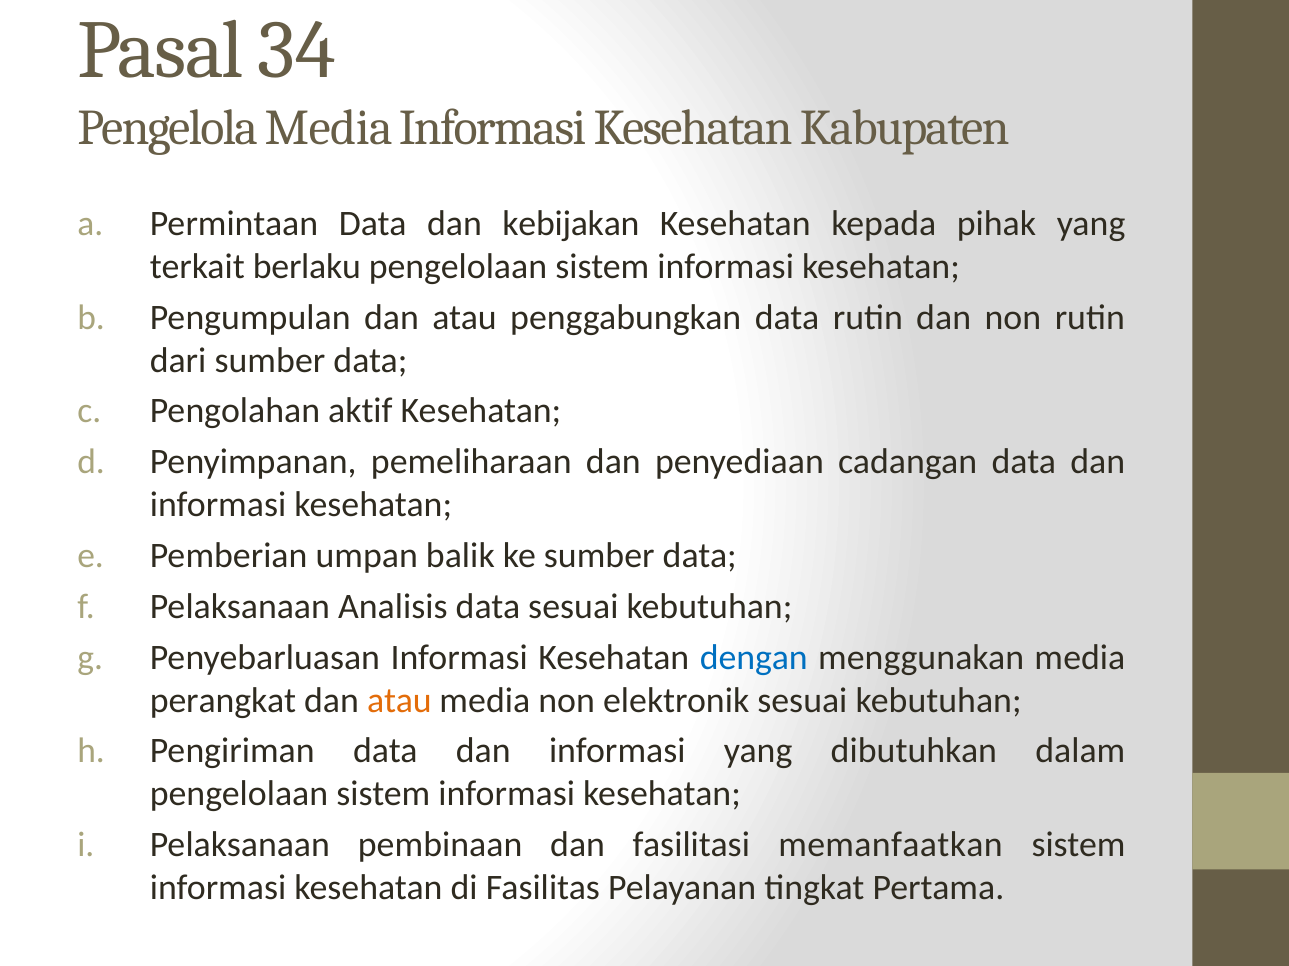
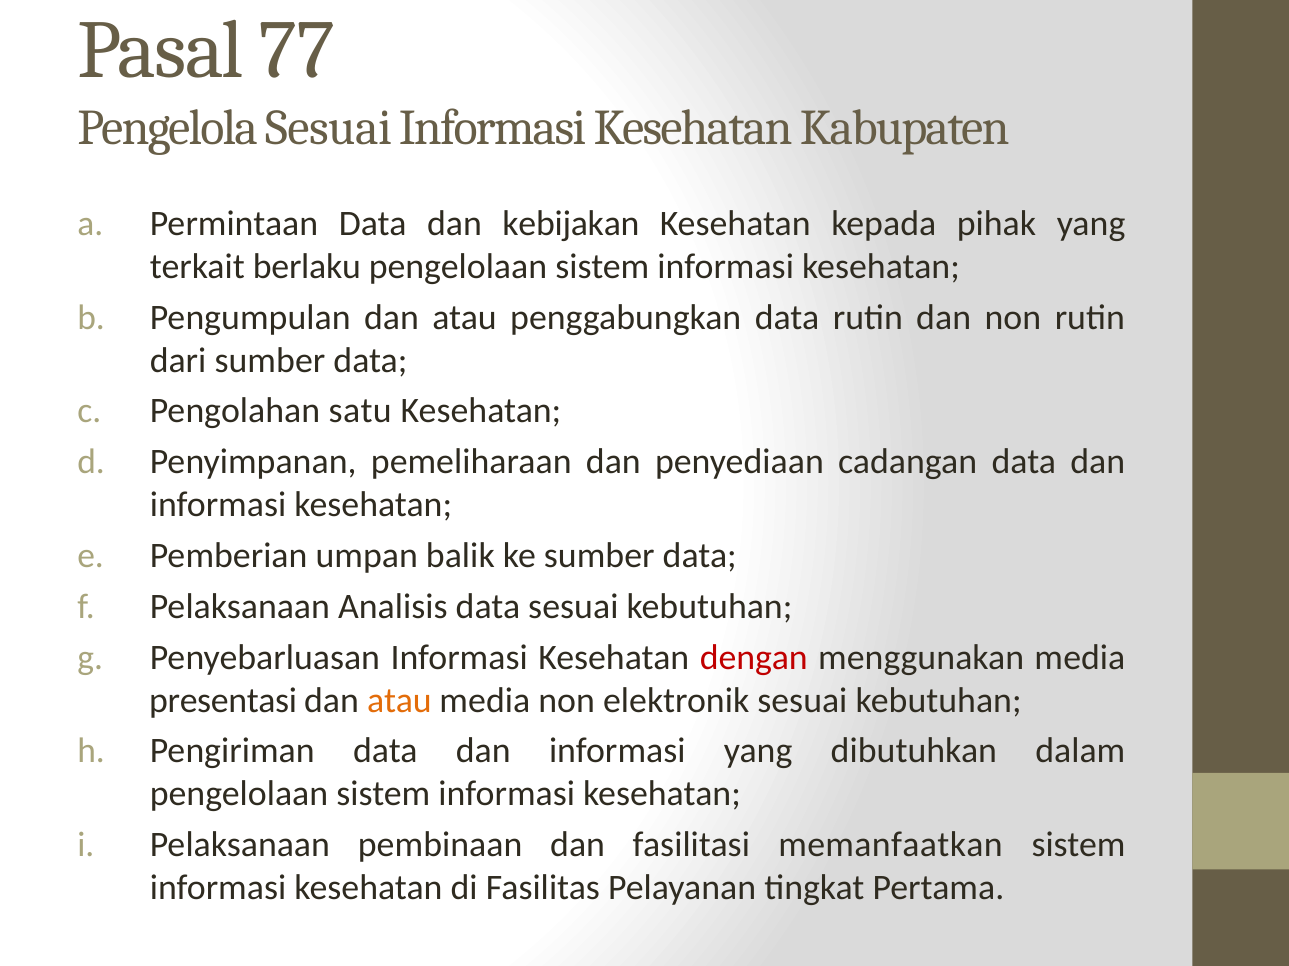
34: 34 -> 77
Pengelola Media: Media -> Sesuai
aktif: aktif -> satu
dengan colour: blue -> red
perangkat: perangkat -> presentasi
